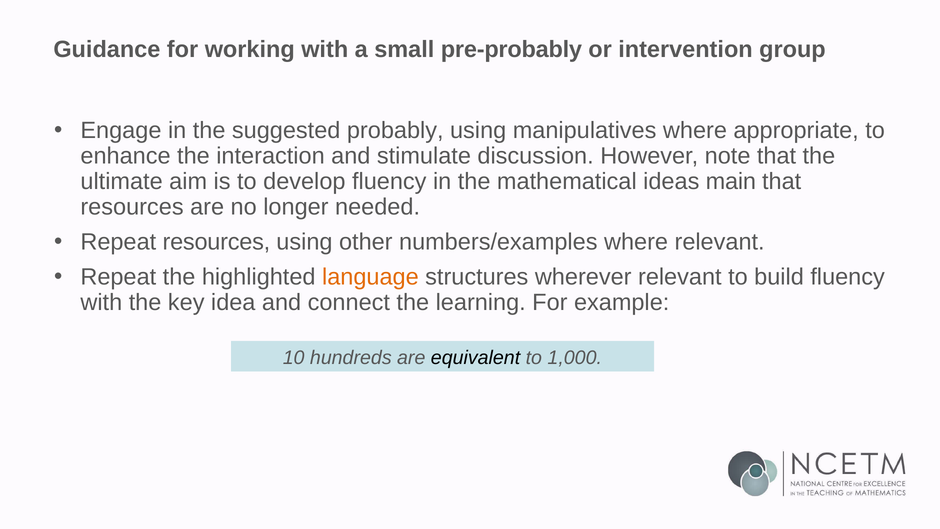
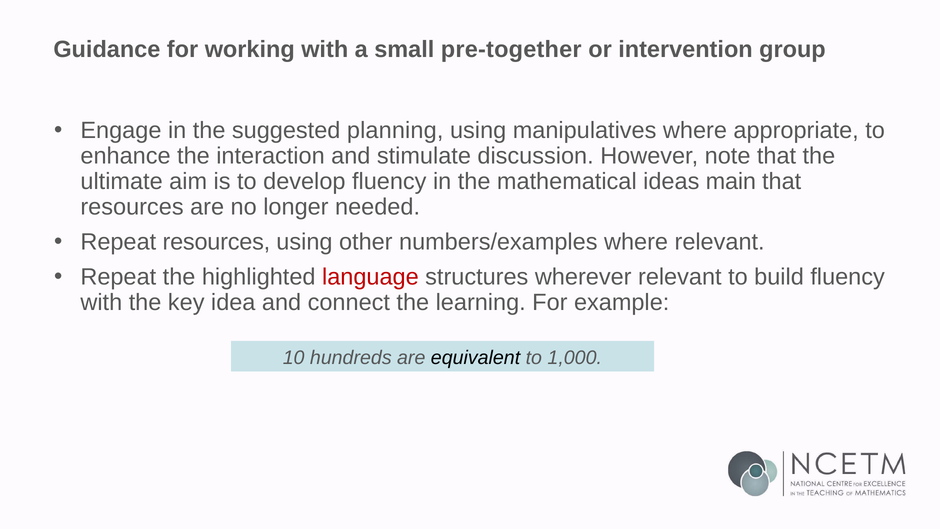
pre-probably: pre-probably -> pre-together
probably: probably -> planning
language colour: orange -> red
